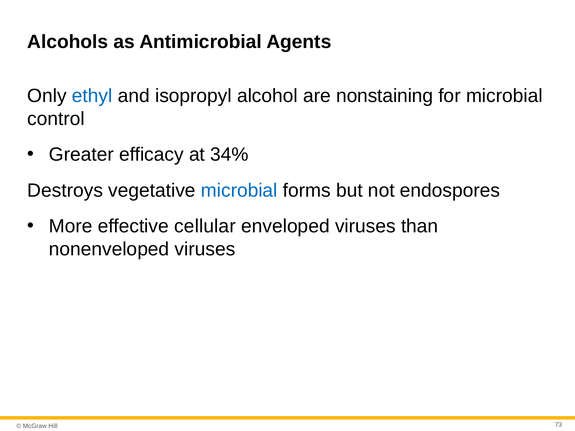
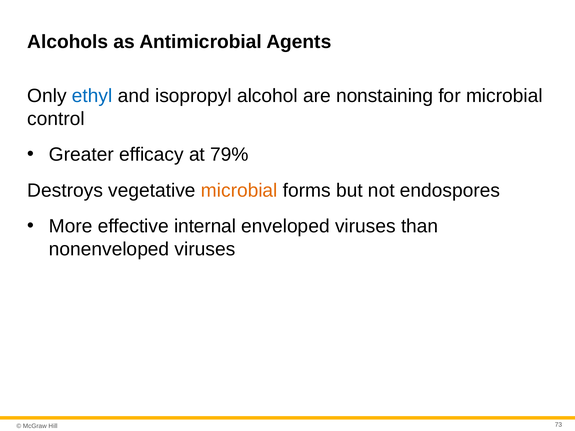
34%: 34% -> 79%
microbial at (239, 191) colour: blue -> orange
cellular: cellular -> internal
